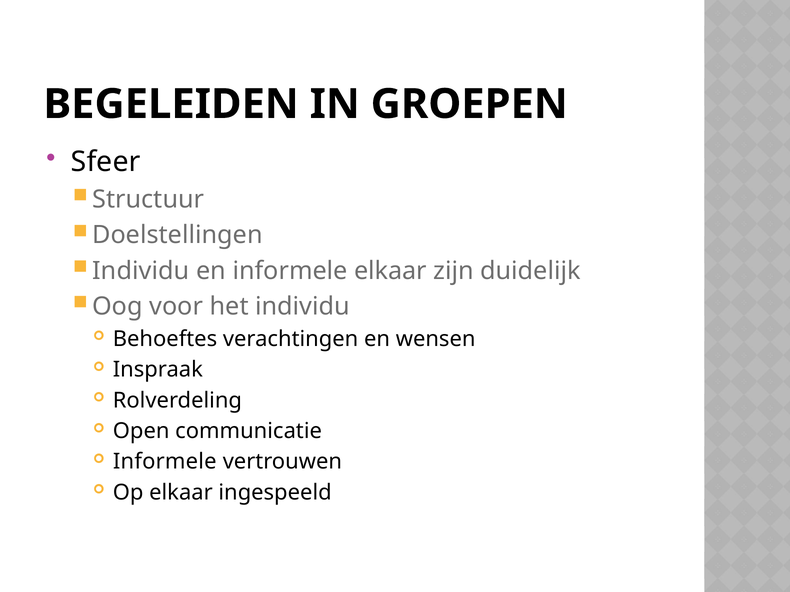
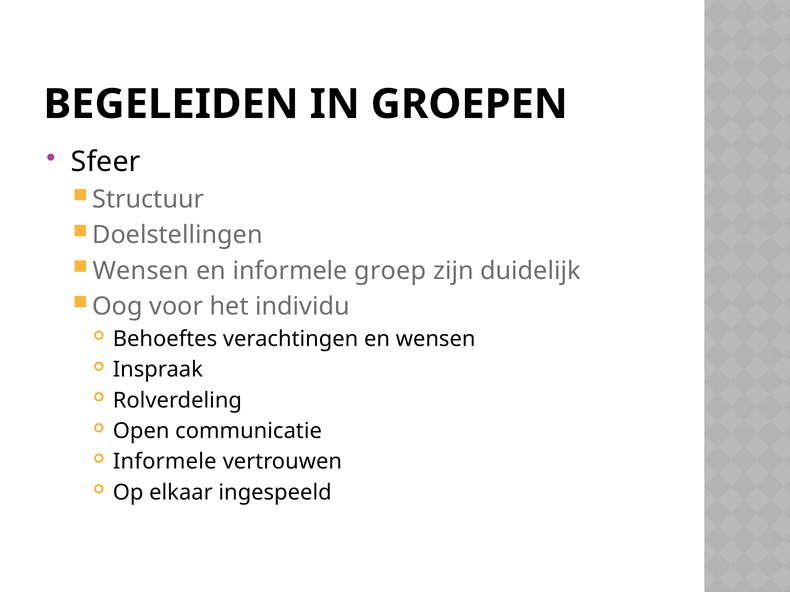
Individu at (141, 271): Individu -> Wensen
informele elkaar: elkaar -> groep
